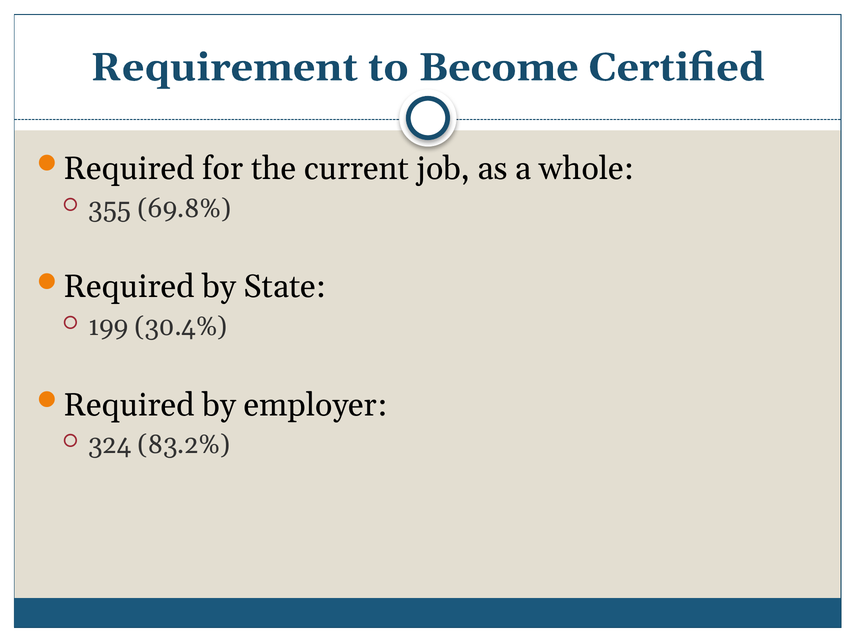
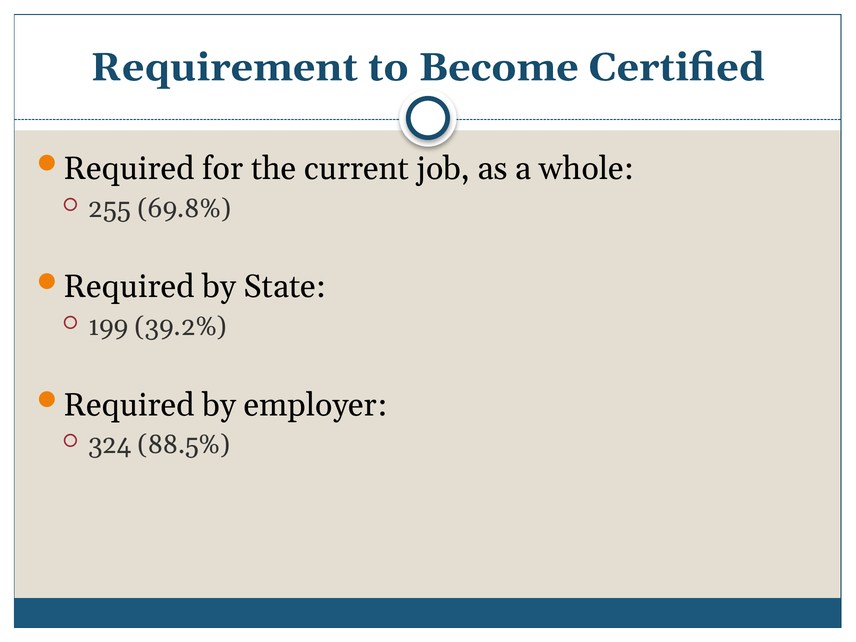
355: 355 -> 255
30.4%: 30.4% -> 39.2%
83.2%: 83.2% -> 88.5%
